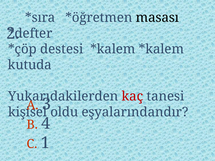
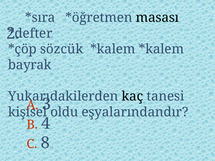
destesi: destesi -> sözcük
kutuda: kutuda -> bayrak
kaç colour: red -> black
1: 1 -> 8
